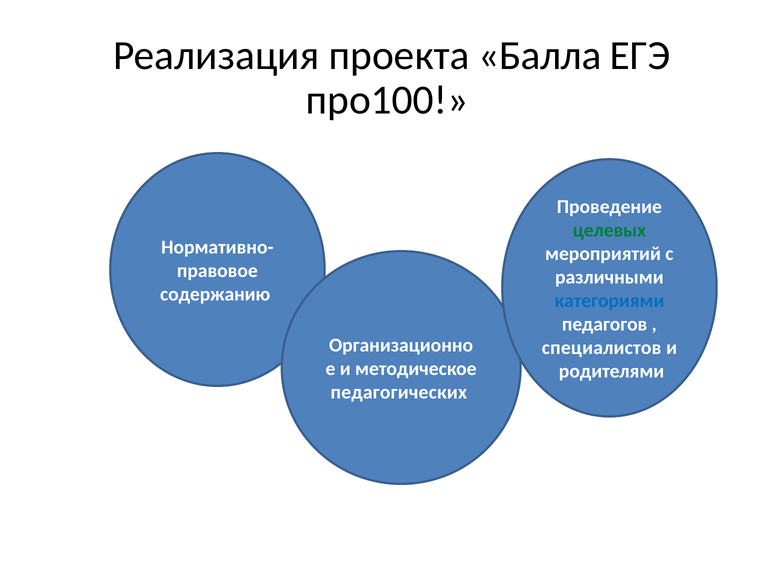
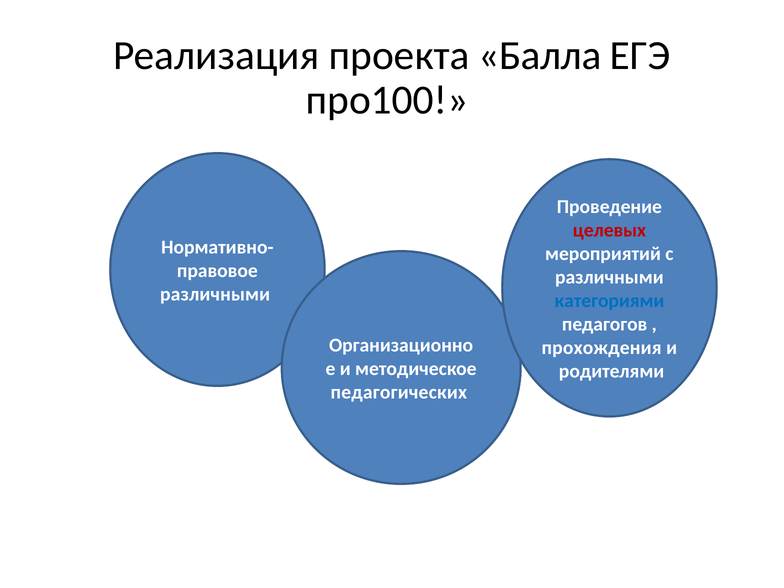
целевых colour: green -> red
содержанию at (215, 294): содержанию -> различными
специалистов: специалистов -> прохождения
